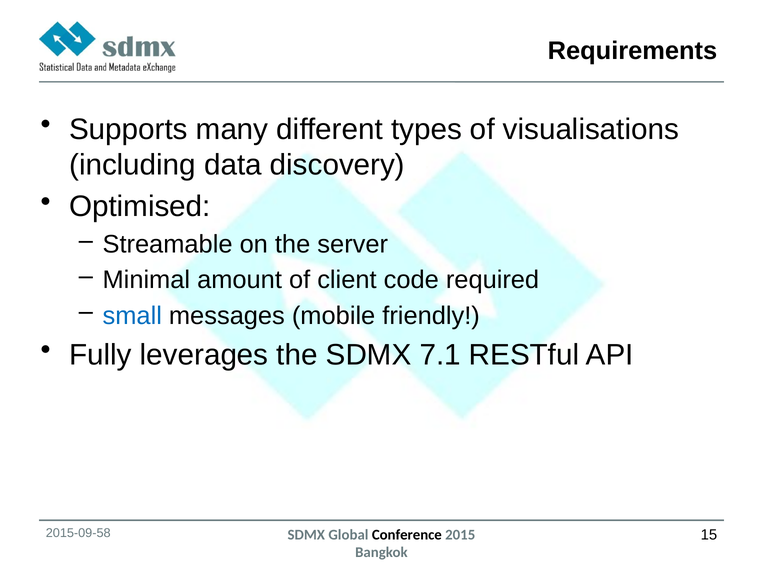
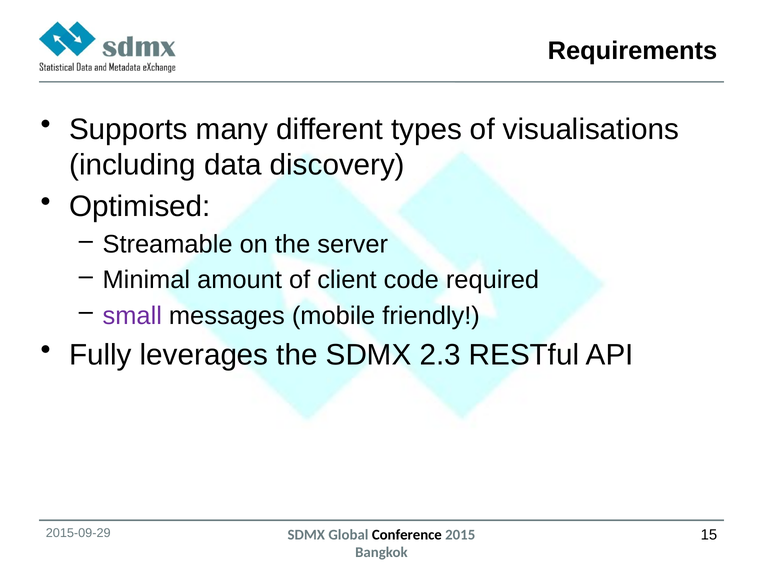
small colour: blue -> purple
7.1: 7.1 -> 2.3
2015-09-58: 2015-09-58 -> 2015-09-29
